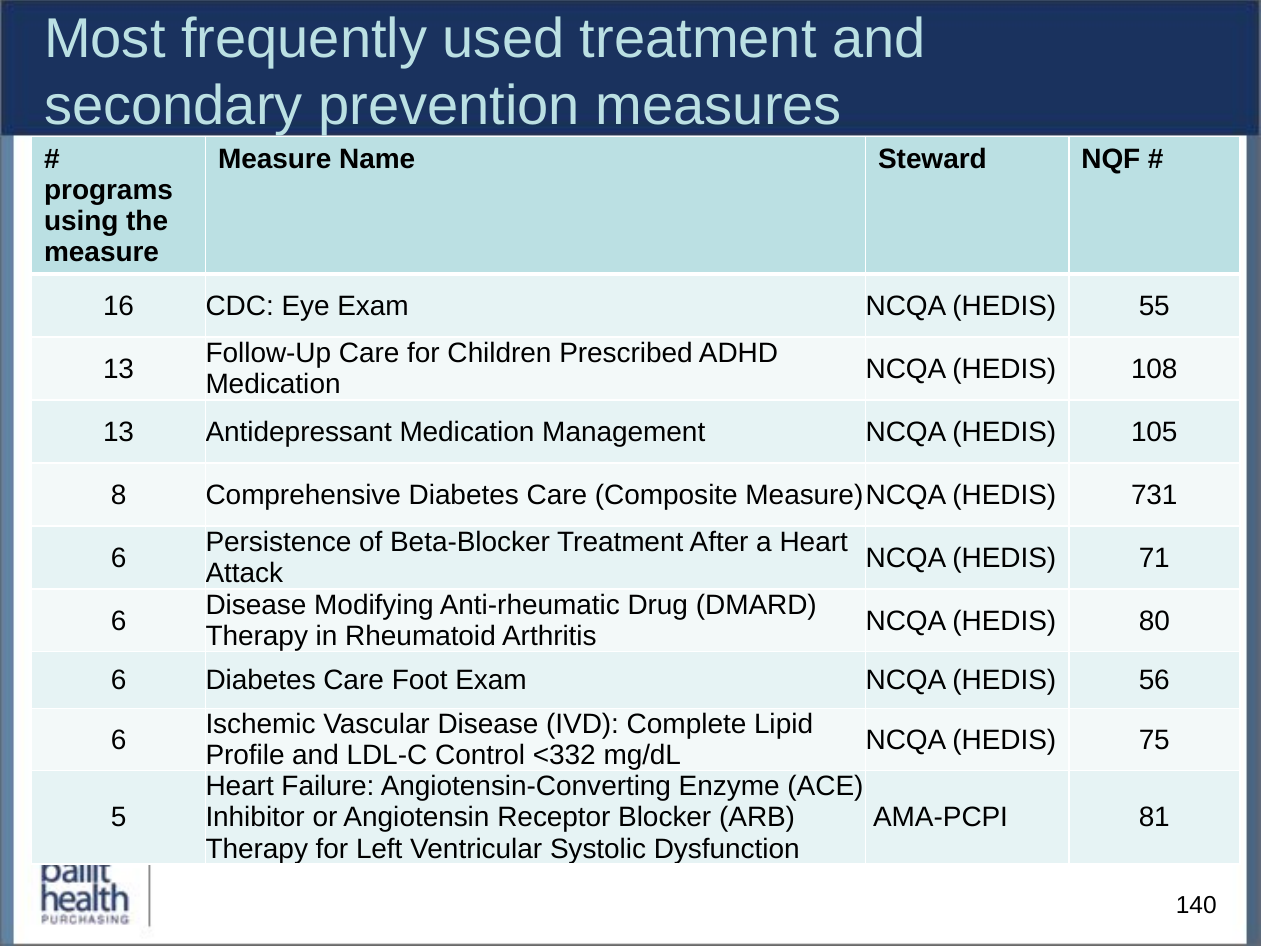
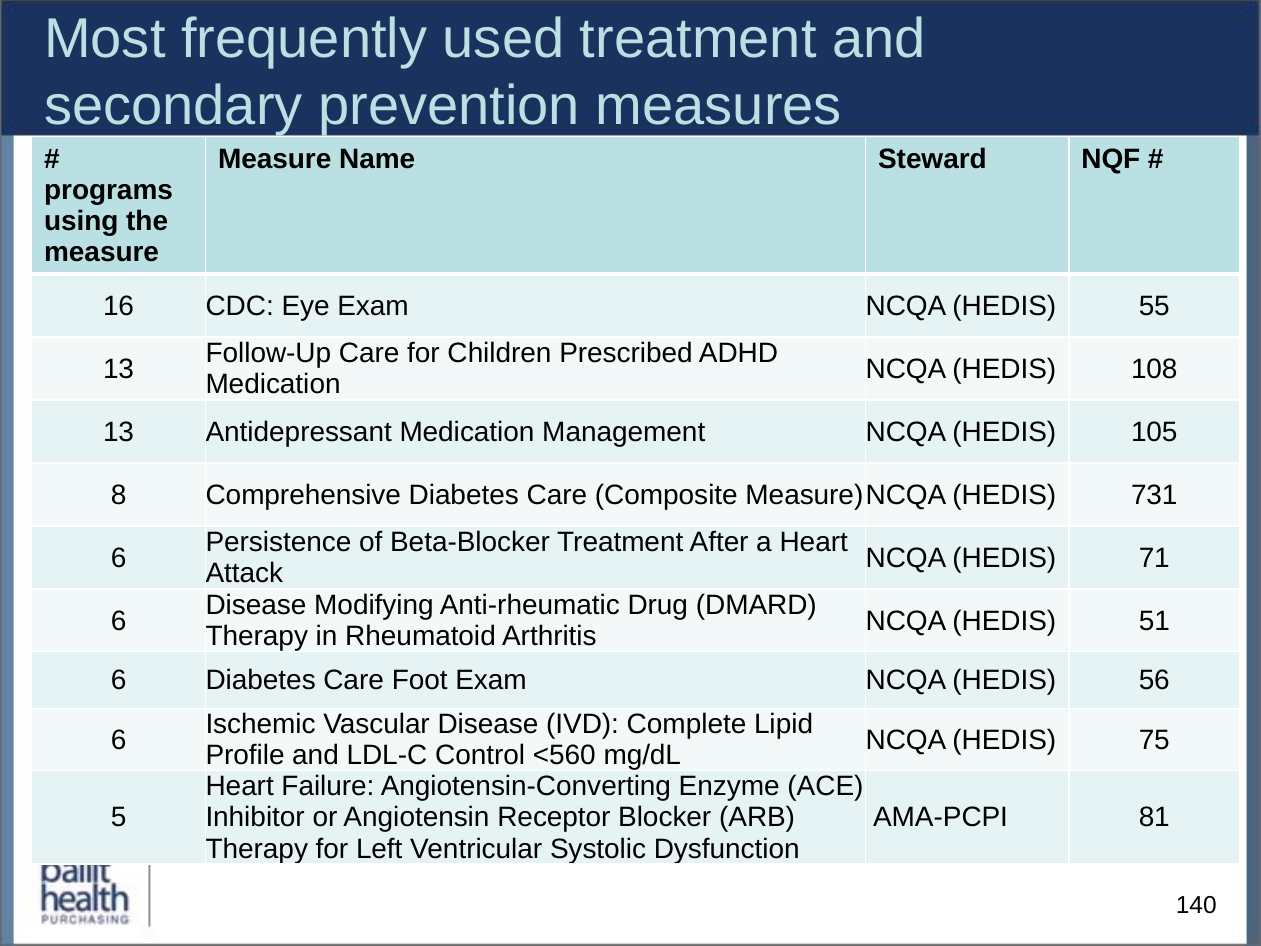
80: 80 -> 51
<332: <332 -> <560
